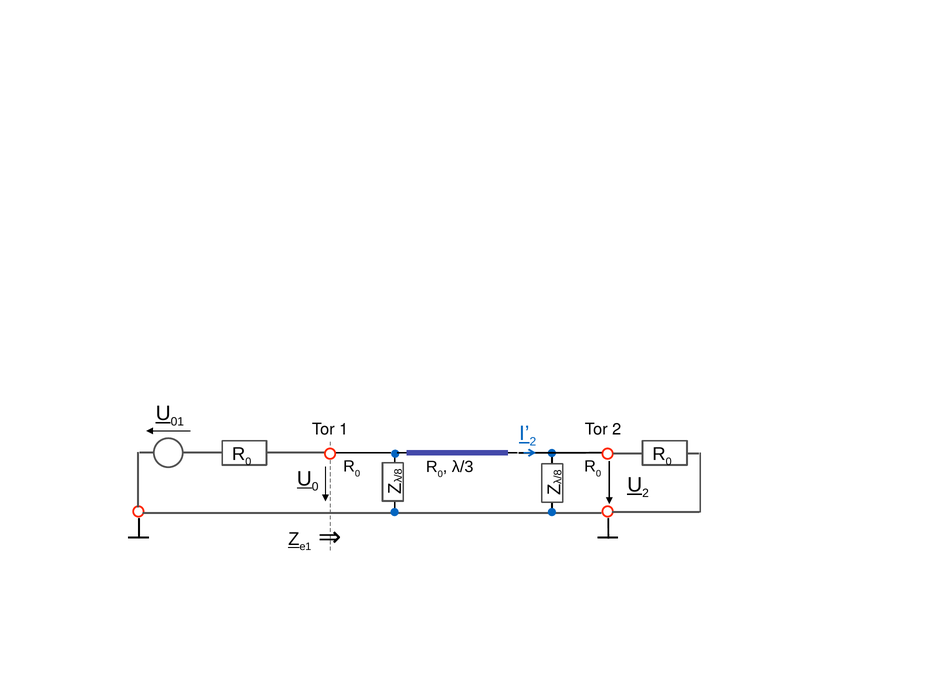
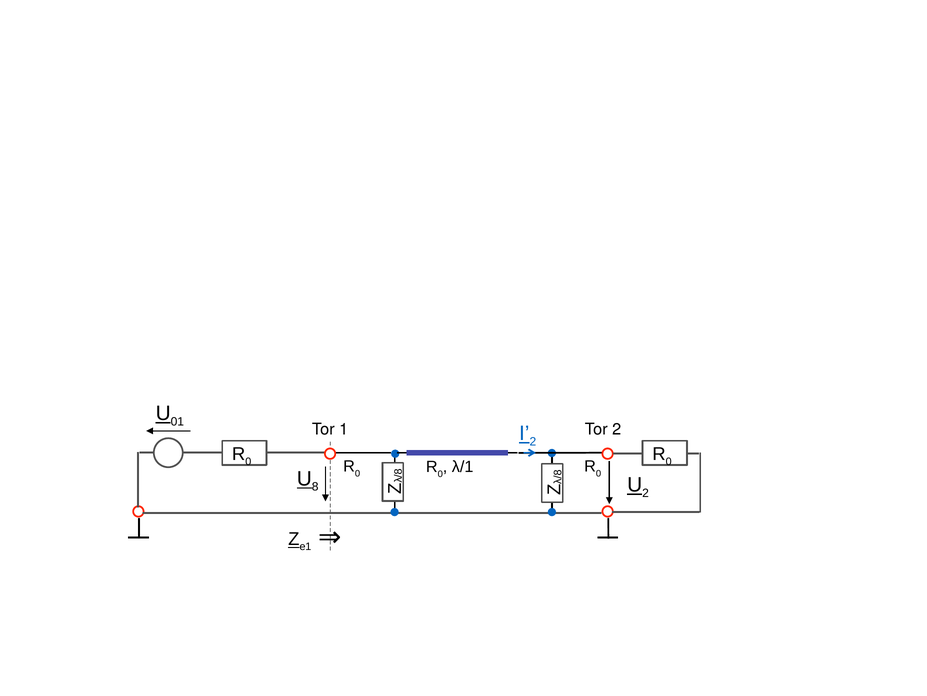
λ/3: λ/3 -> λ/1
0 at (315, 486): 0 -> 8
